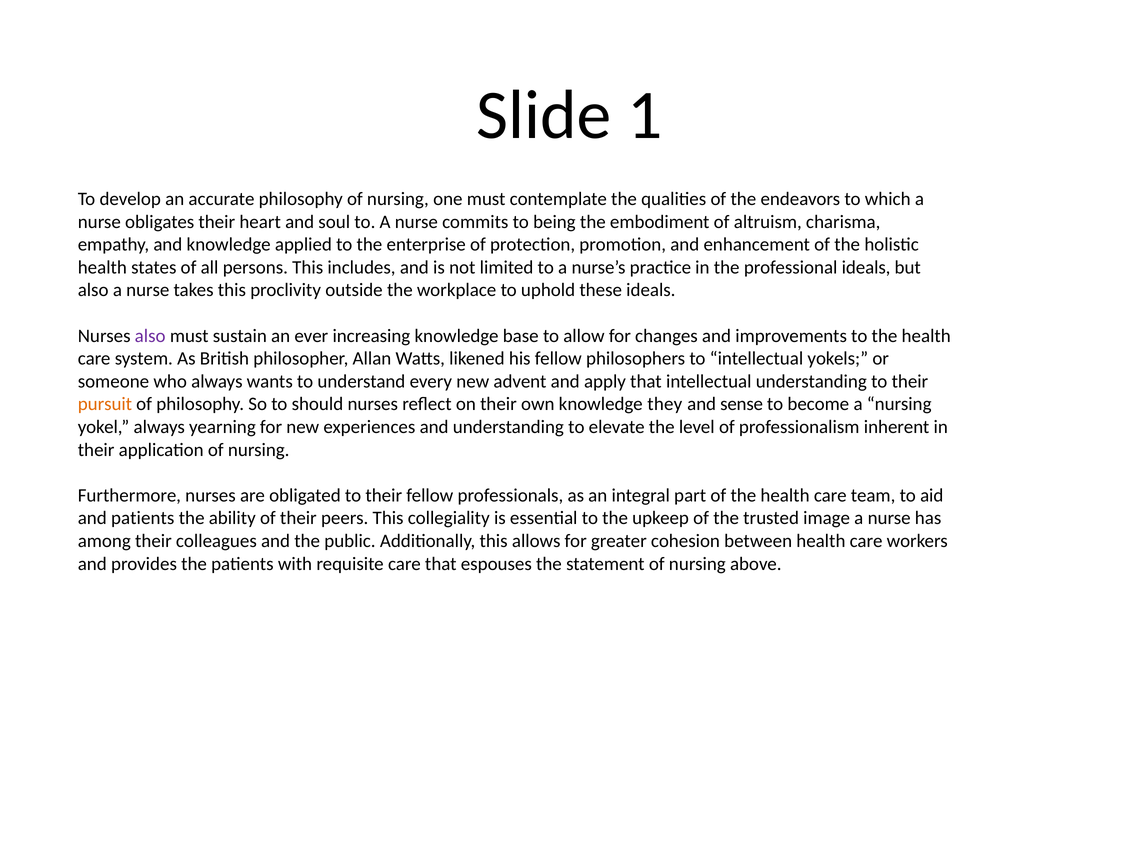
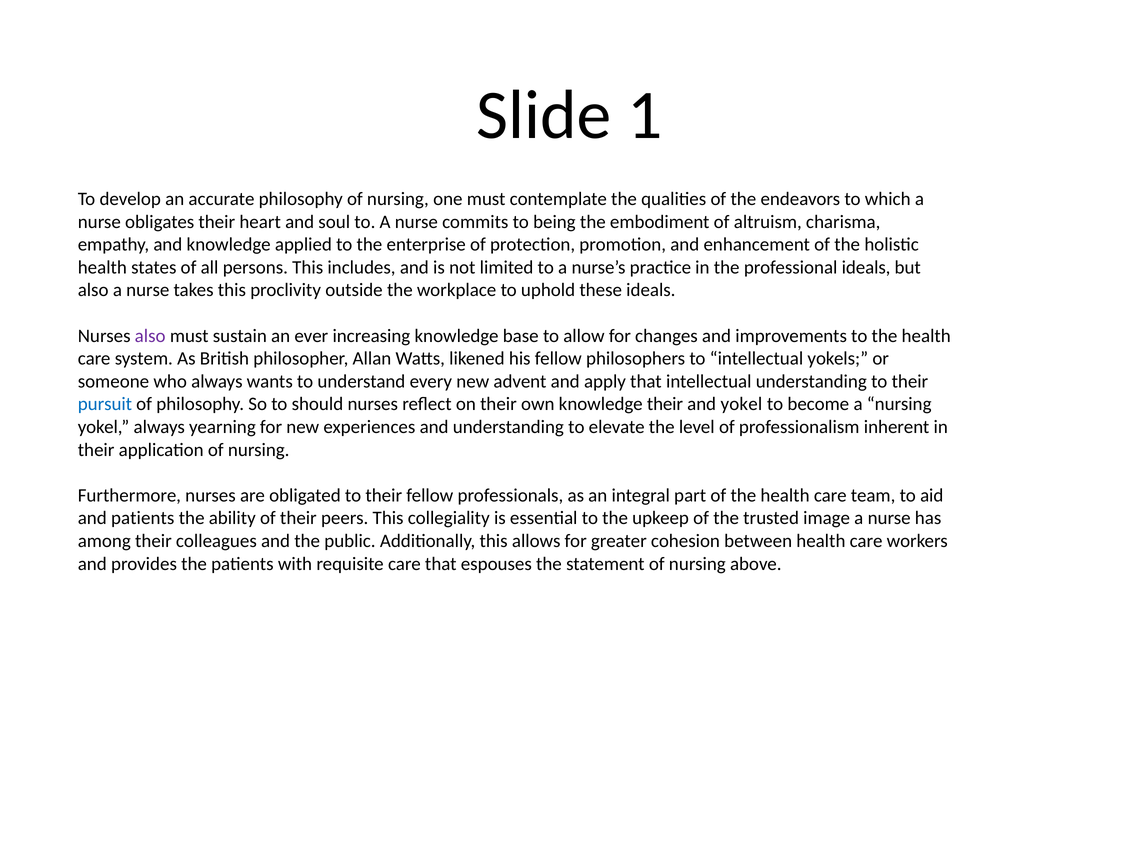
pursuit colour: orange -> blue
knowledge they: they -> their
and sense: sense -> yokel
